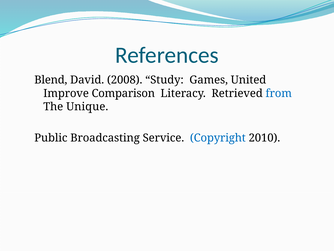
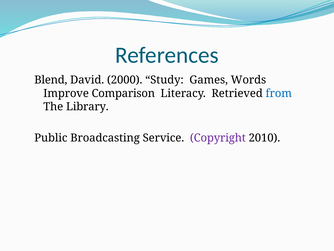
2008: 2008 -> 2000
United: United -> Words
Unique: Unique -> Library
Copyright colour: blue -> purple
